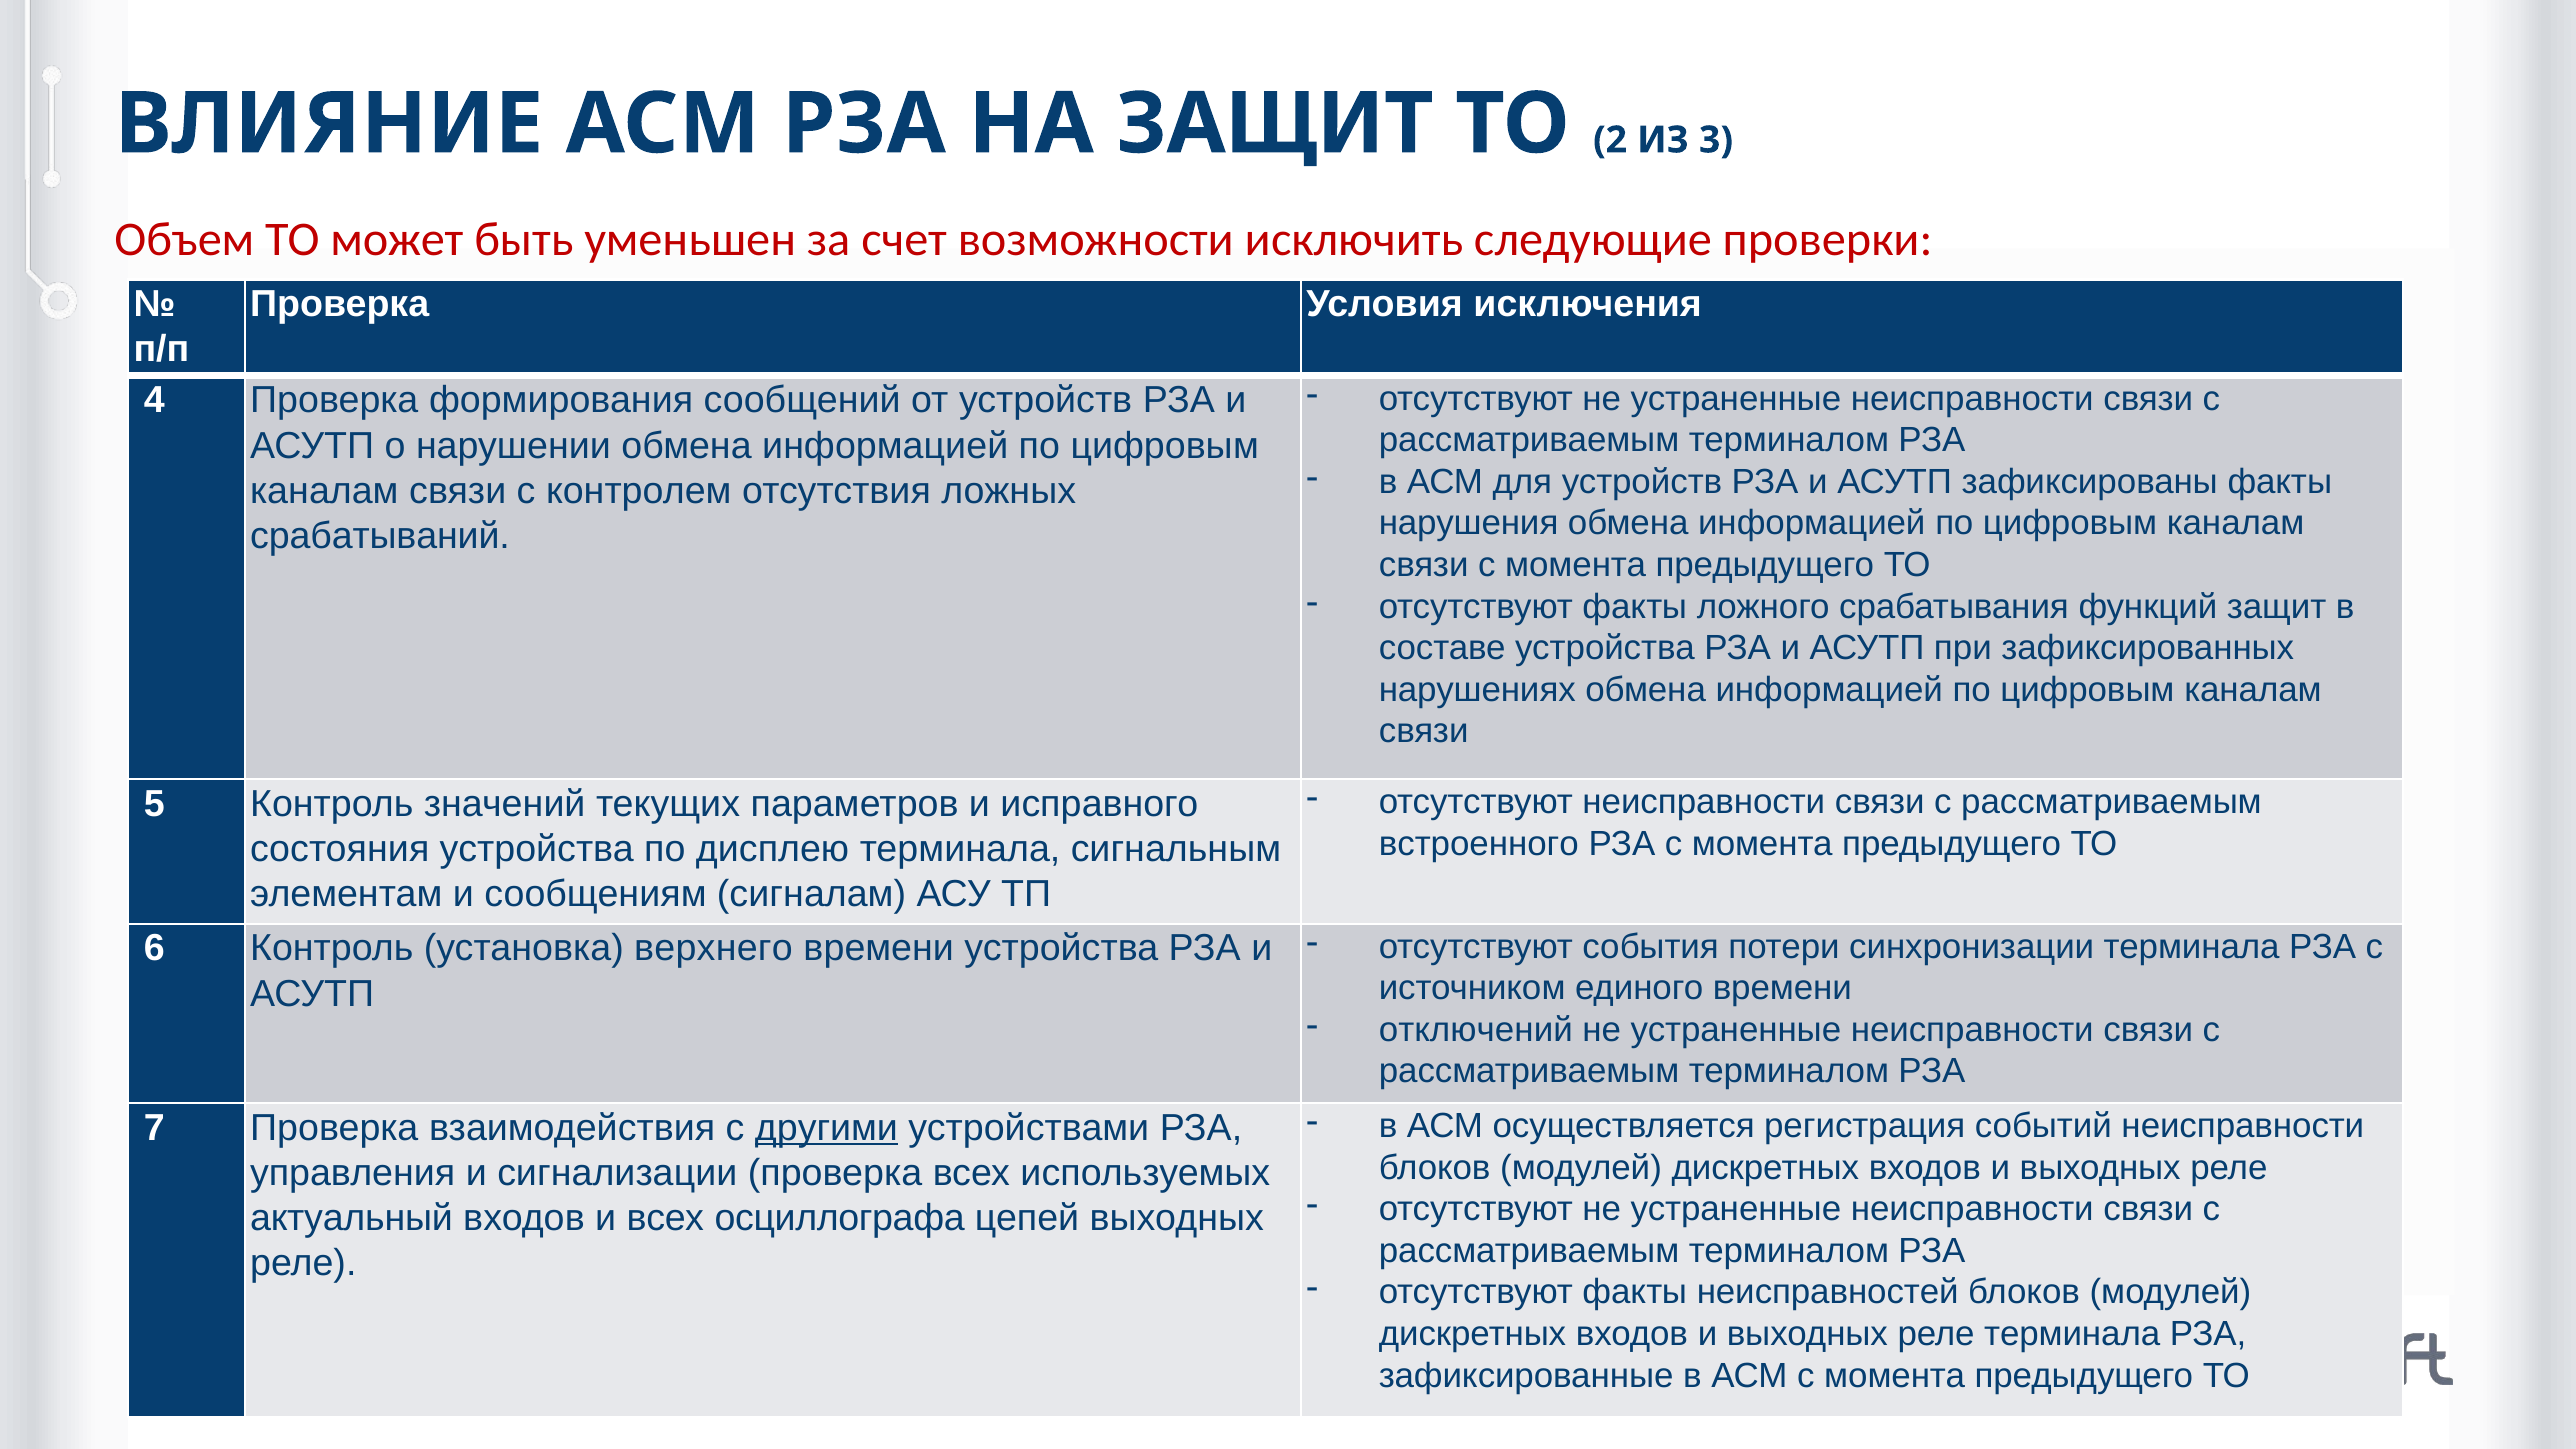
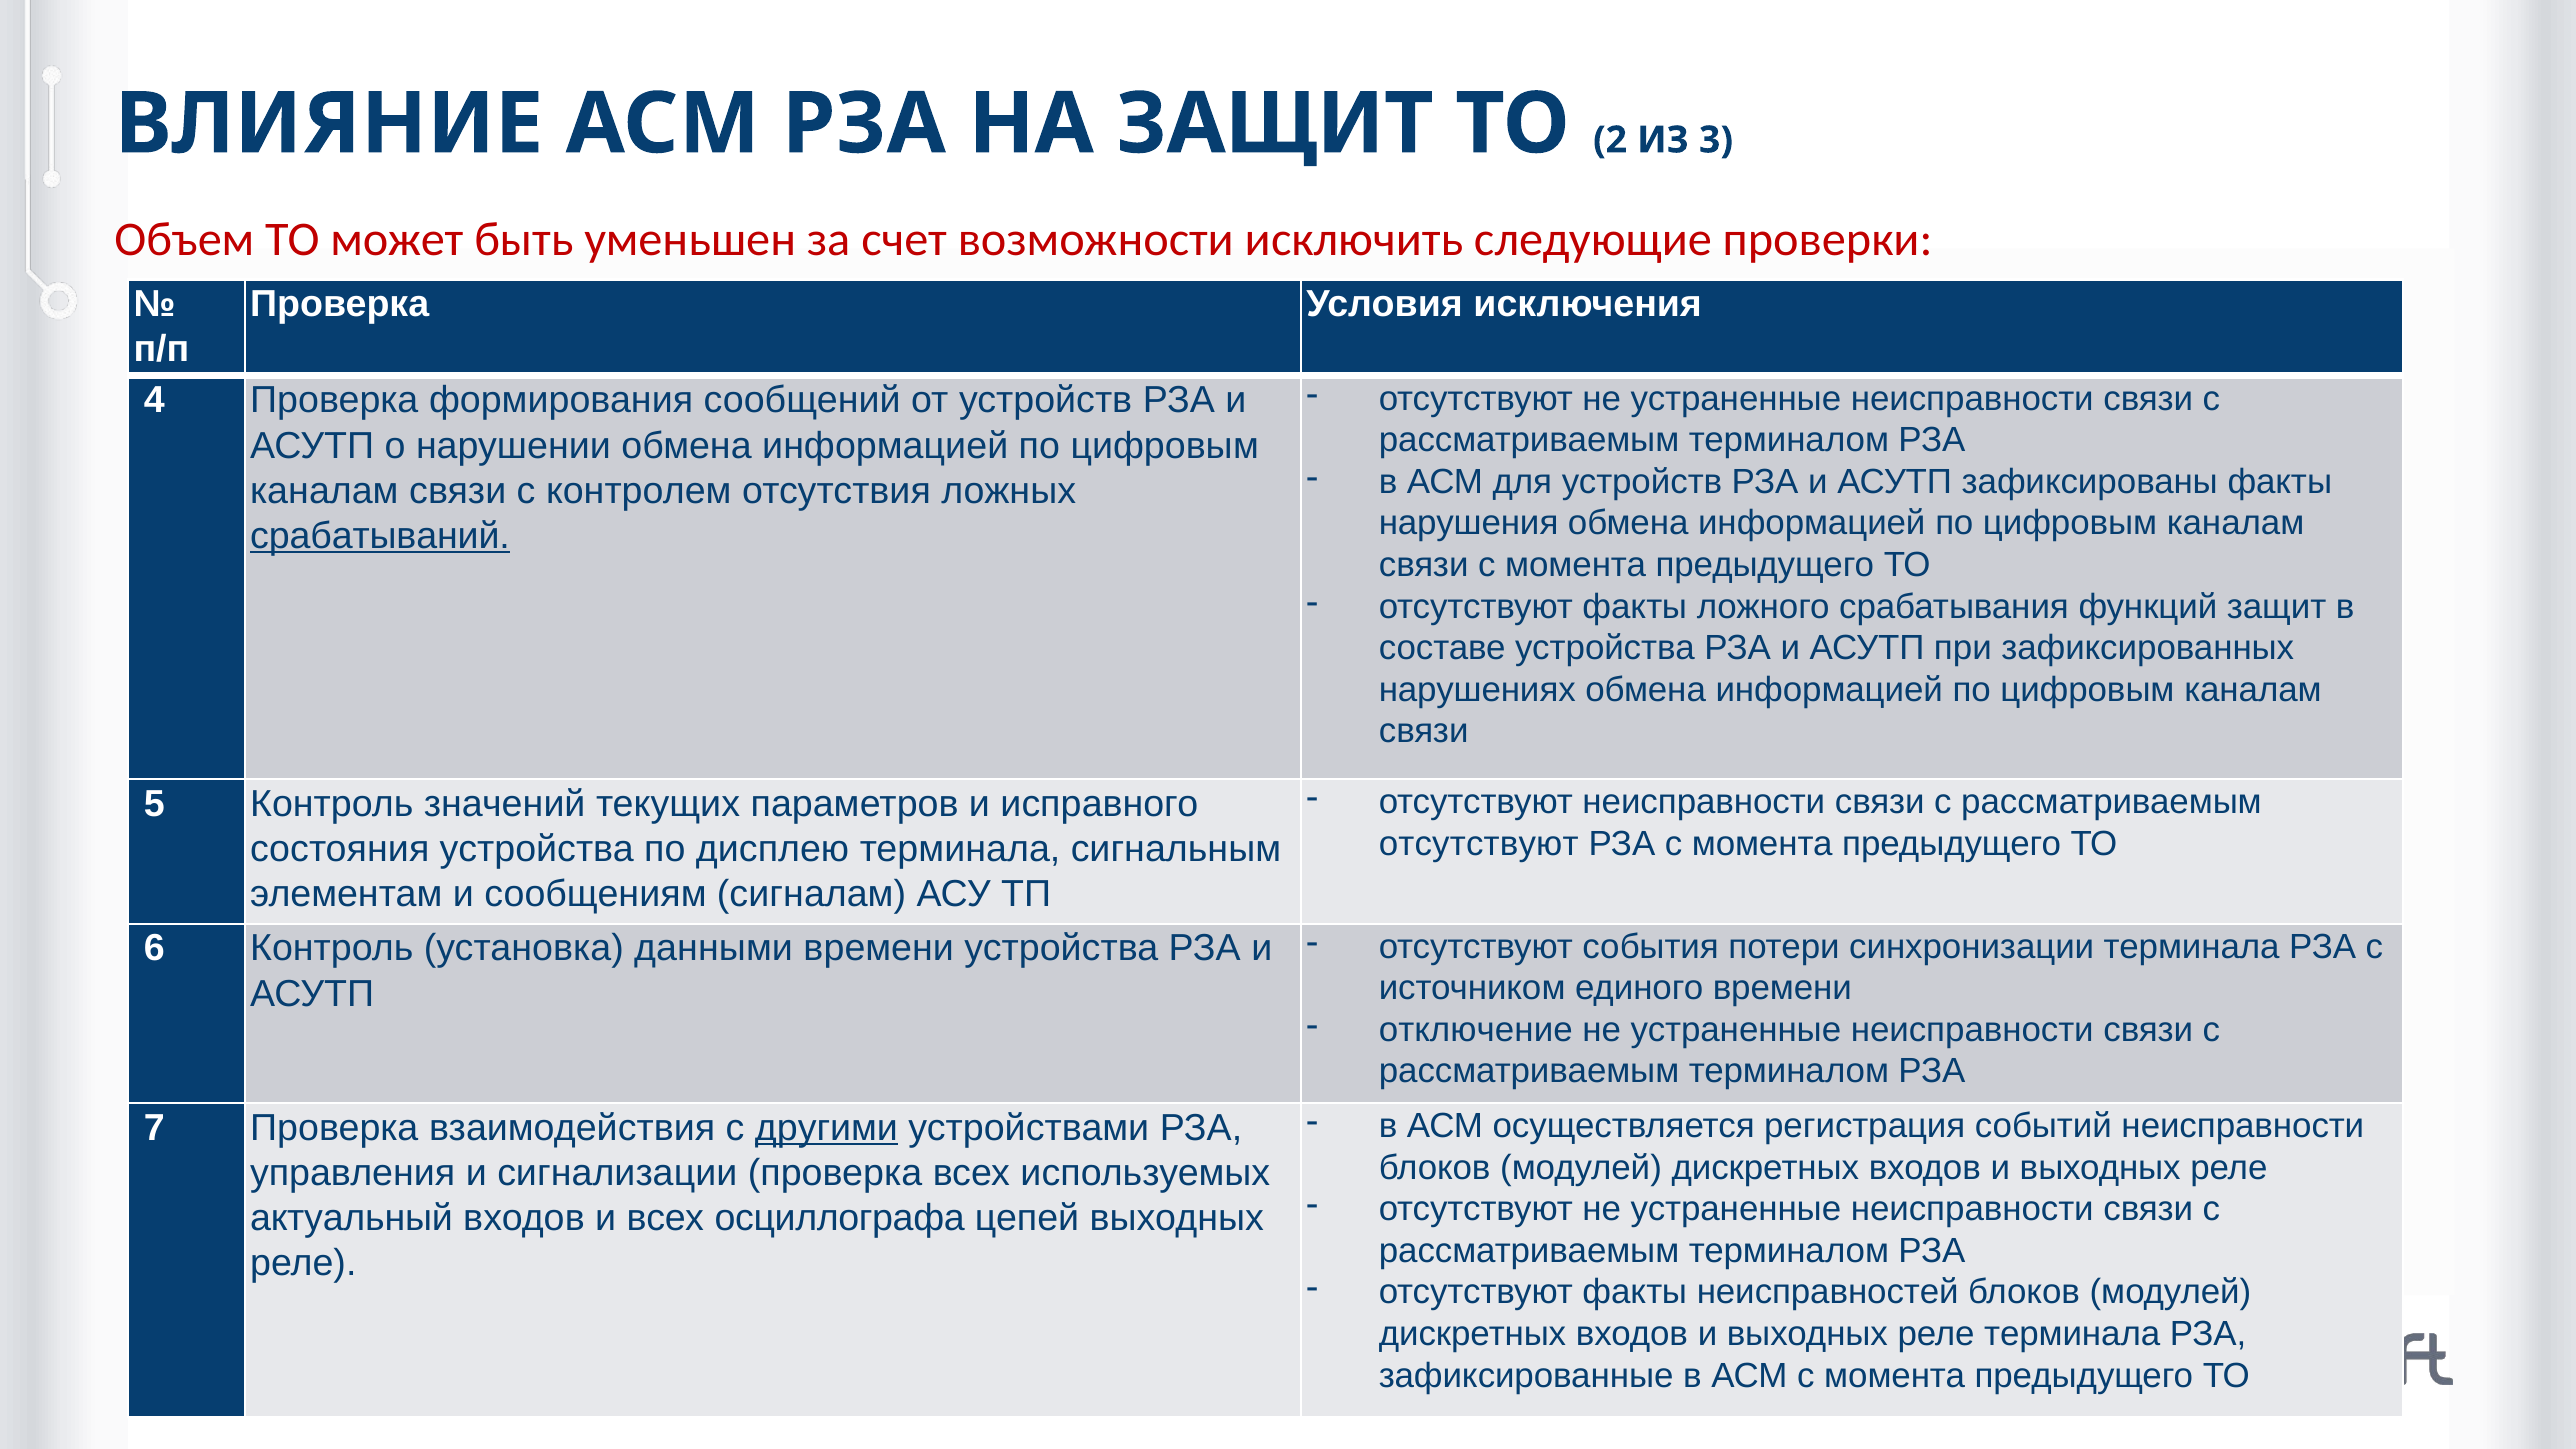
срабатываний underline: none -> present
встроенного at (1479, 843): встроенного -> отсутствуют
верхнего: верхнего -> данными
отключений: отключений -> отключение
